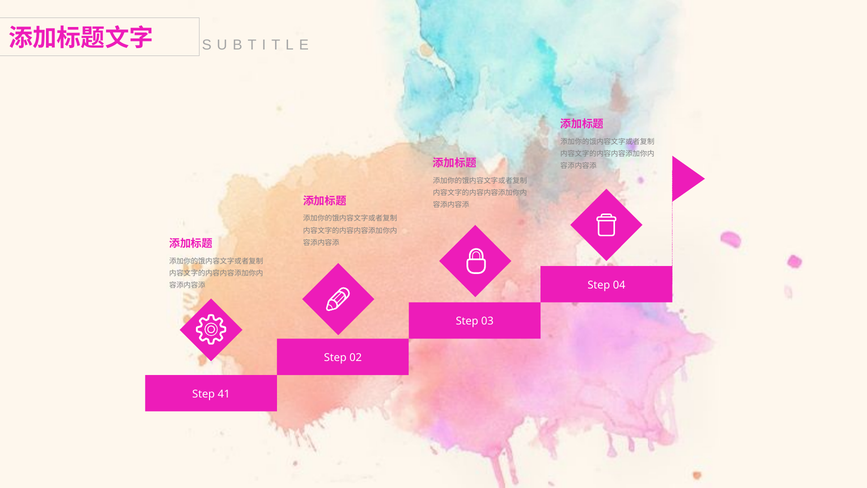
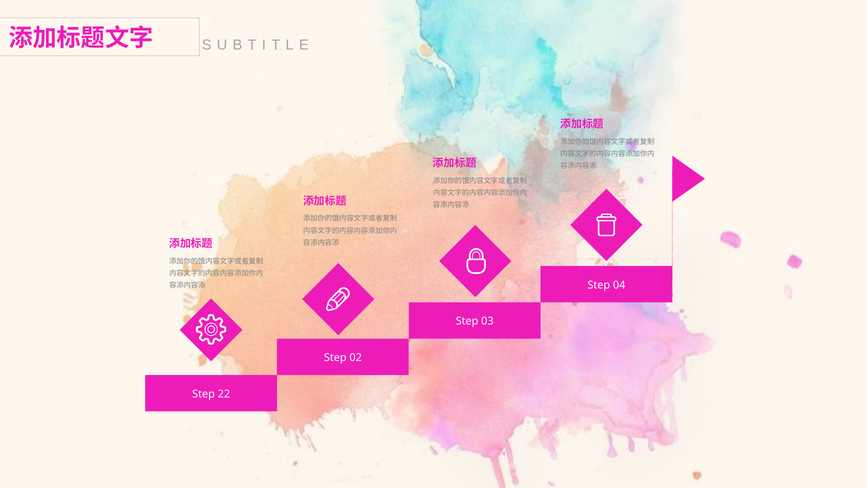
41: 41 -> 22
